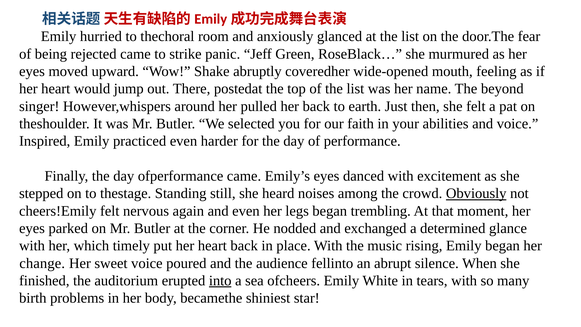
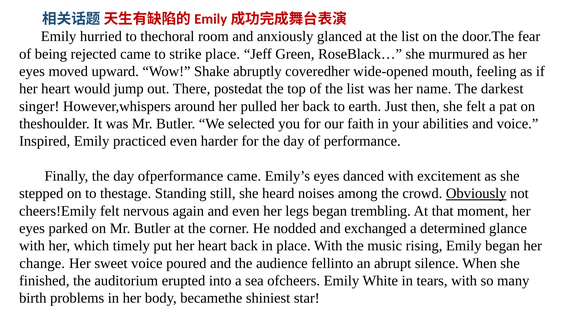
strike panic: panic -> place
beyond: beyond -> darkest
into underline: present -> none
